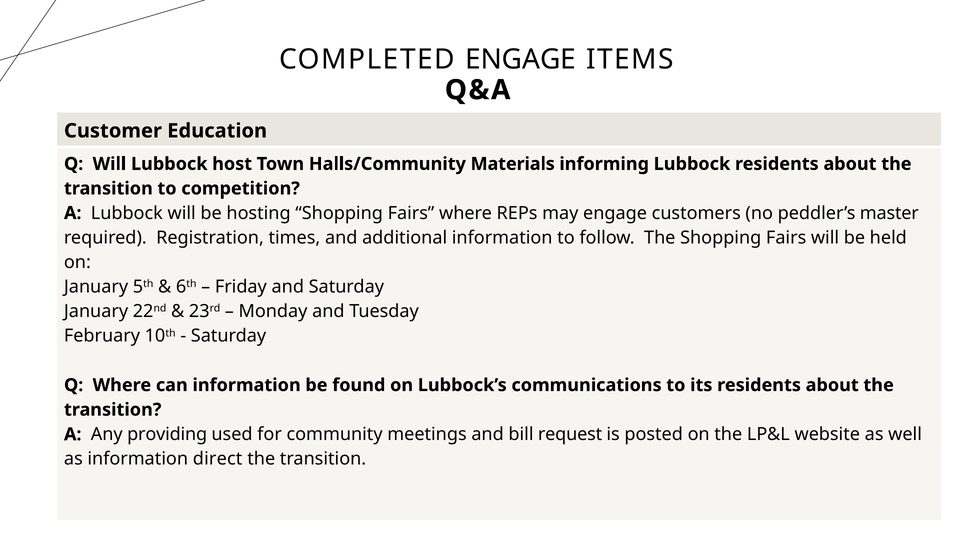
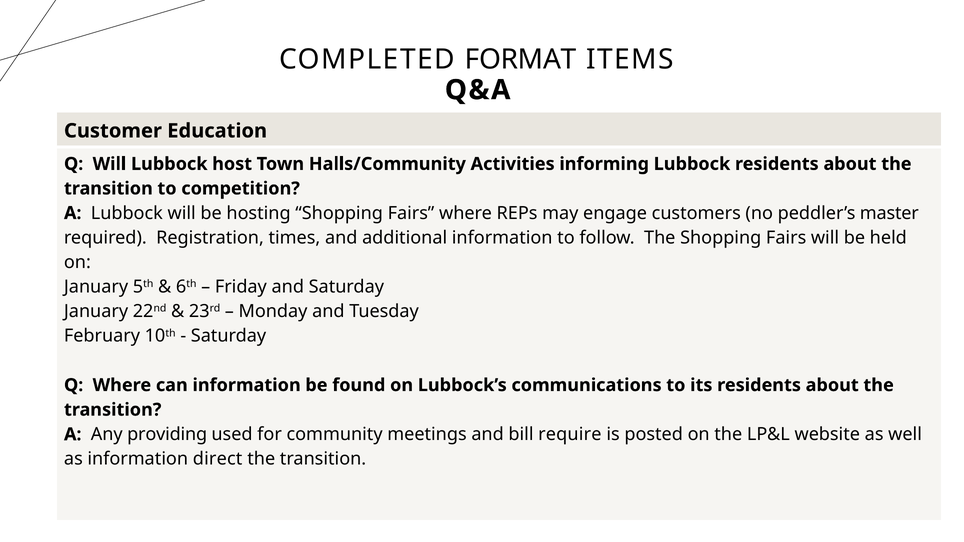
COMPLETED ENGAGE: ENGAGE -> FORMAT
Materials: Materials -> Activities
request: request -> require
